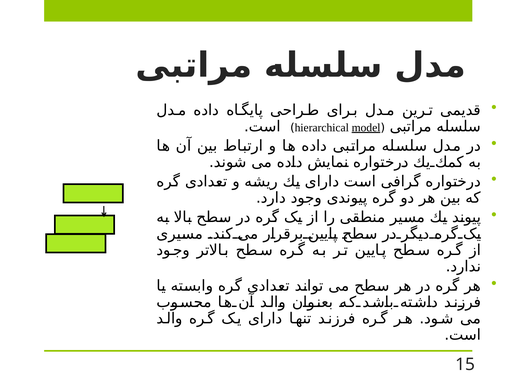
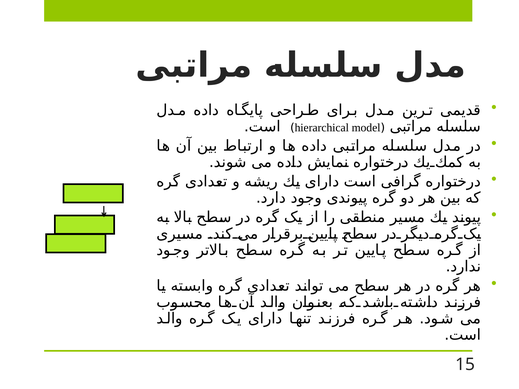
model underline: present -> none
